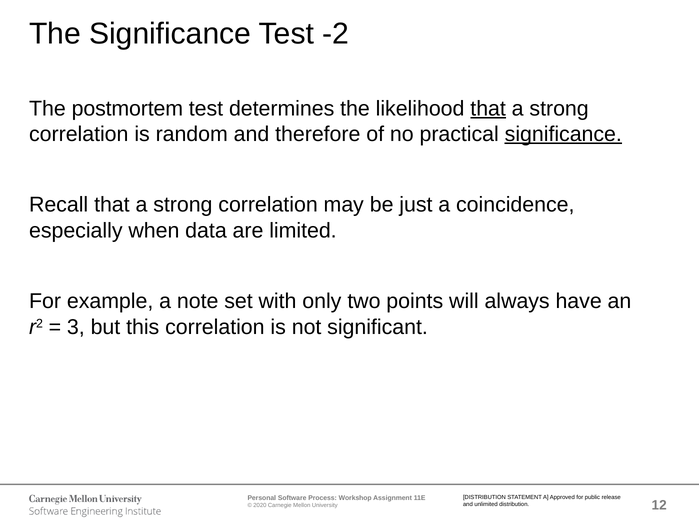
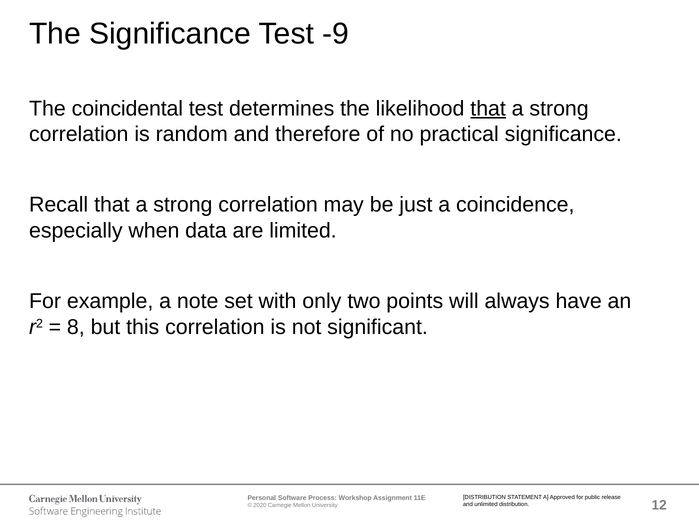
-2: -2 -> -9
postmortem: postmortem -> coincidental
significance at (563, 134) underline: present -> none
3: 3 -> 8
